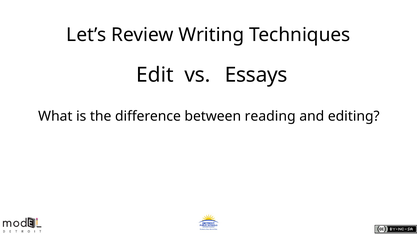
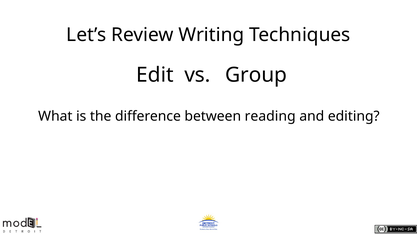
Essays: Essays -> Group
